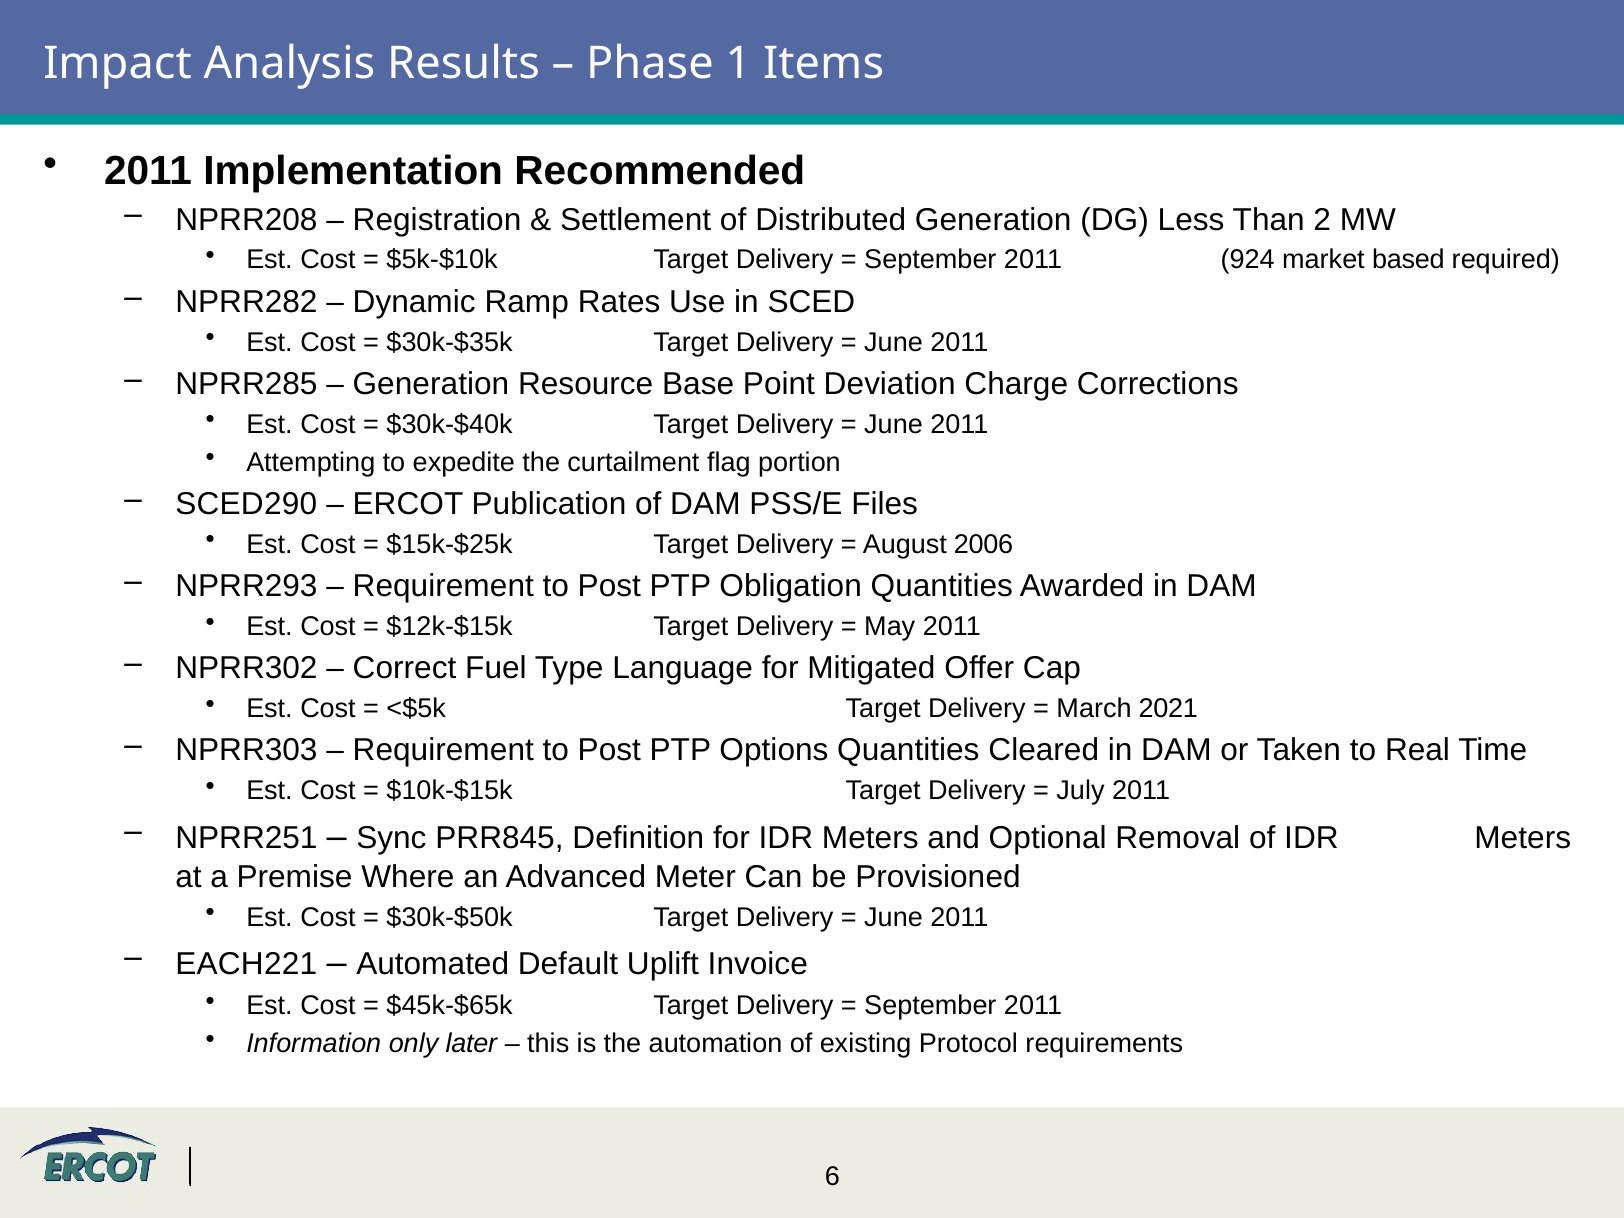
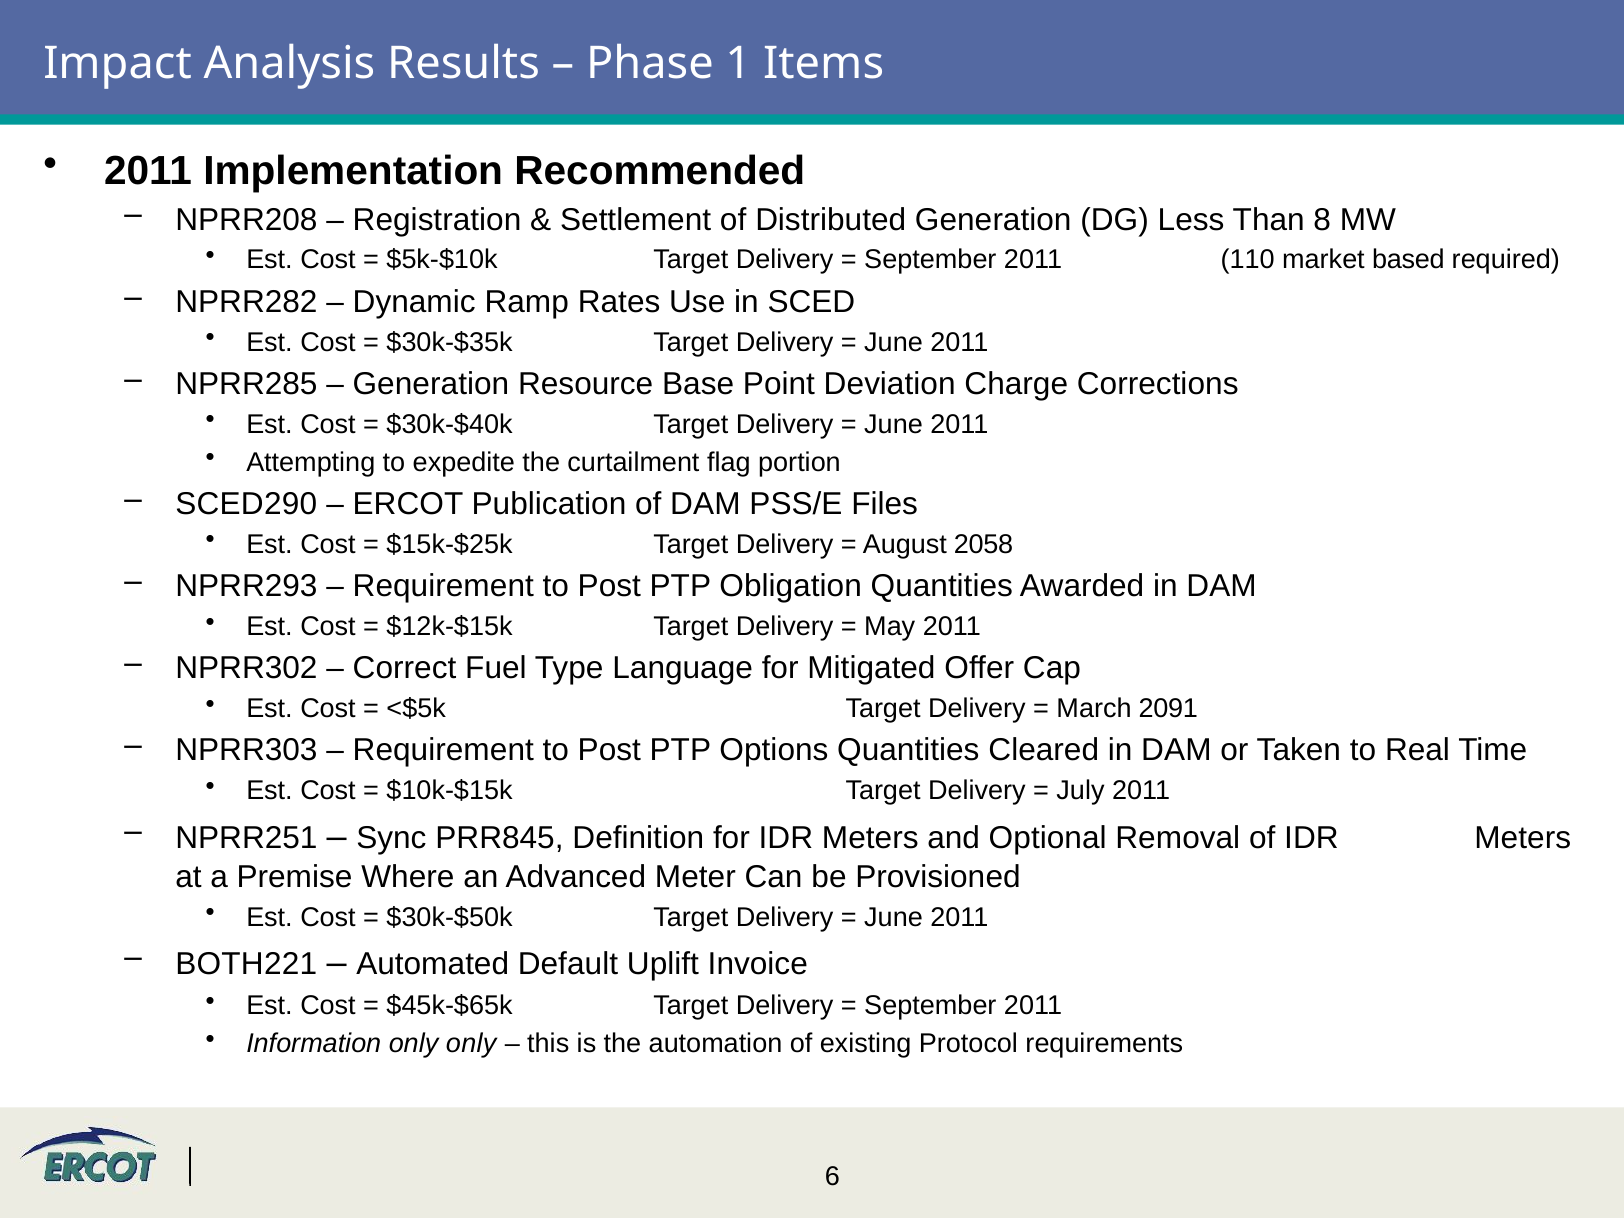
2: 2 -> 8
924: 924 -> 110
2006: 2006 -> 2058
2021: 2021 -> 2091
EACH221: EACH221 -> BOTH221
only later: later -> only
